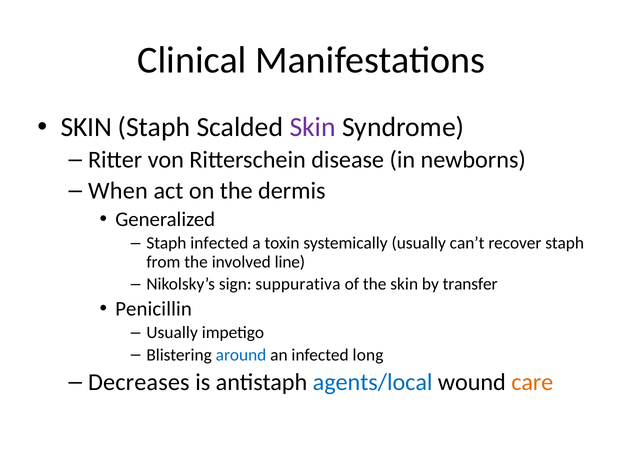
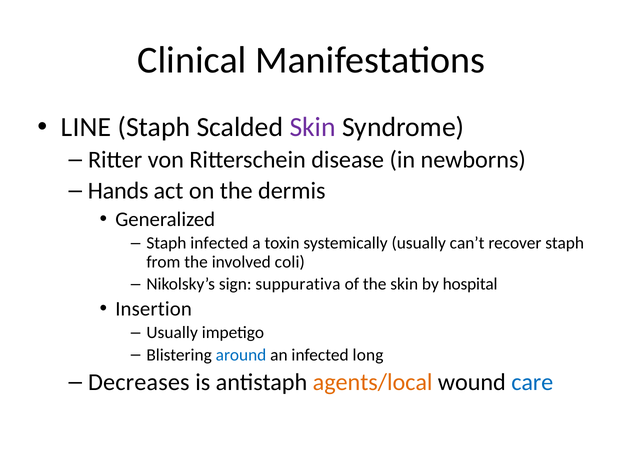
SKIN at (86, 127): SKIN -> LINE
When: When -> Hands
line: line -> coli
transfer: transfer -> hospital
Penicillin: Penicillin -> Insertion
agents/local colour: blue -> orange
care colour: orange -> blue
